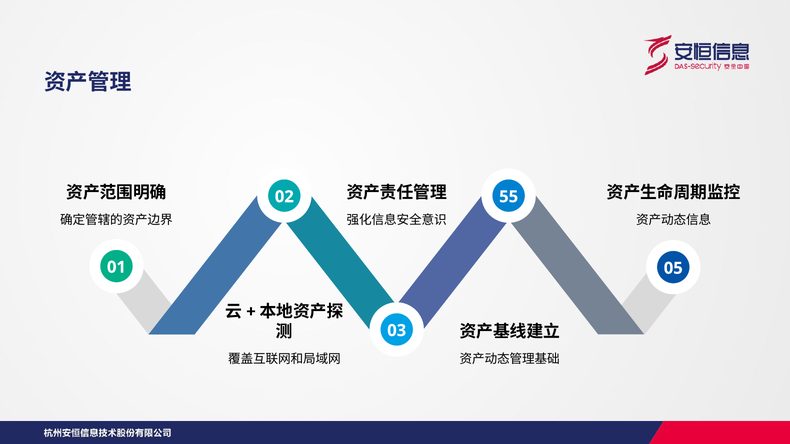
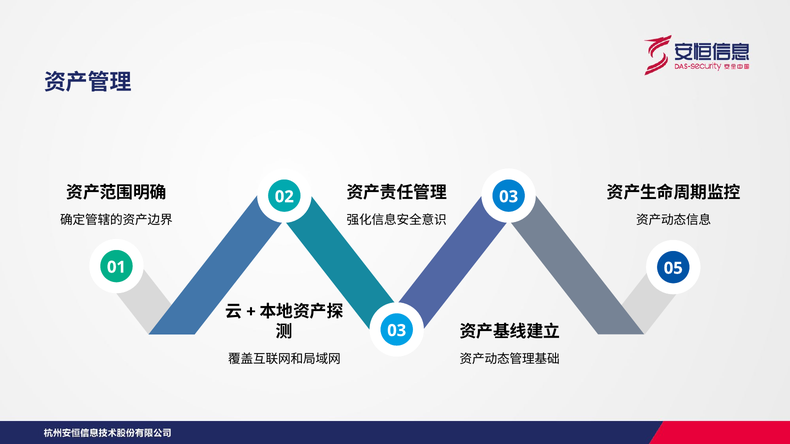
02 55: 55 -> 03
